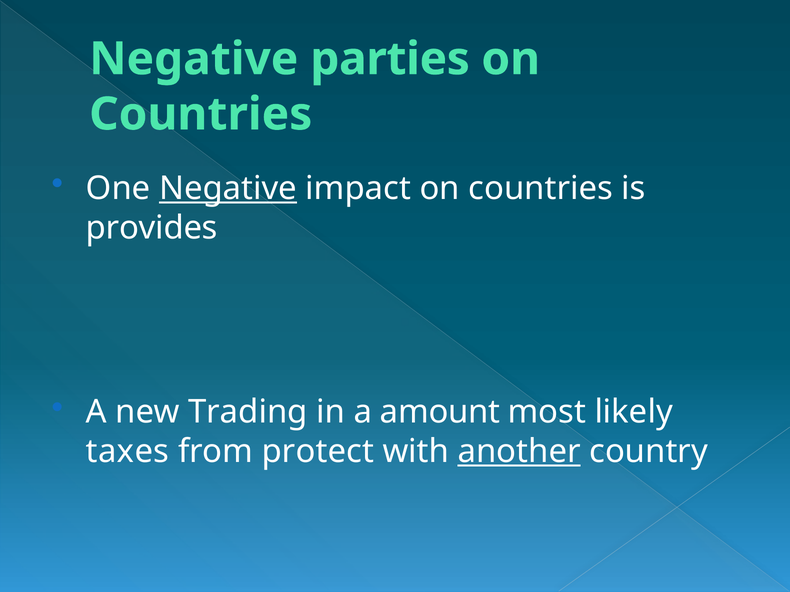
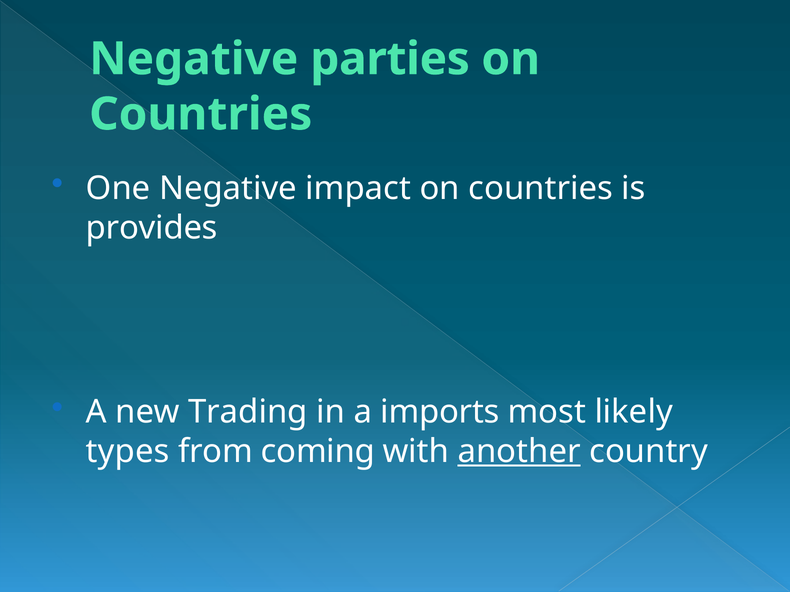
Negative at (228, 189) underline: present -> none
amount: amount -> imports
taxes: taxes -> types
protect: protect -> coming
